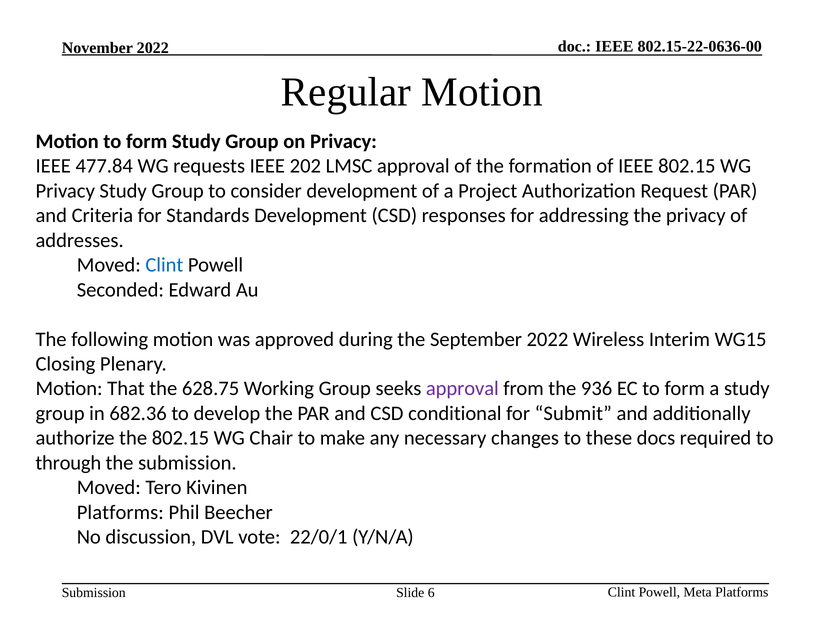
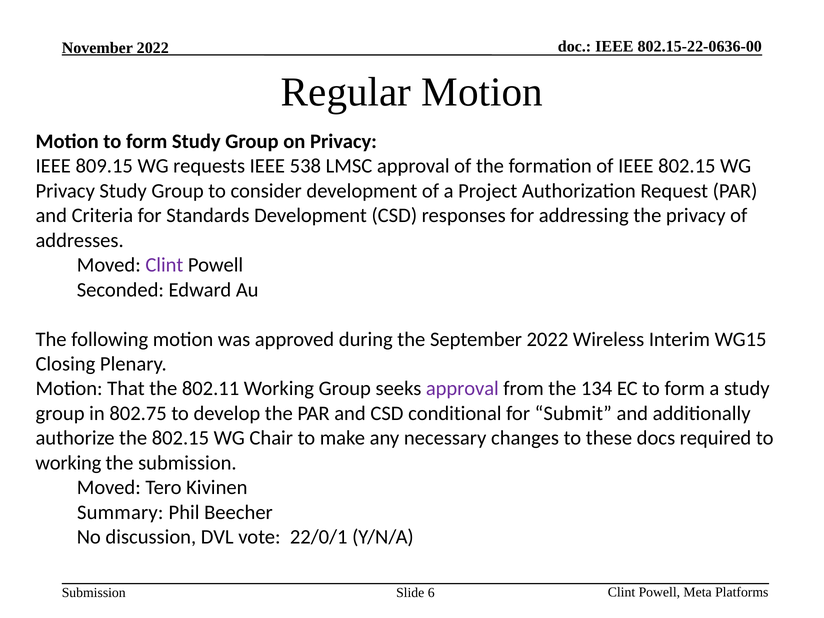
477.84: 477.84 -> 809.15
202: 202 -> 538
Clint at (164, 265) colour: blue -> purple
628.75: 628.75 -> 802.11
936: 936 -> 134
682.36: 682.36 -> 802.75
through at (68, 463): through -> working
Platforms at (120, 512): Platforms -> Summary
